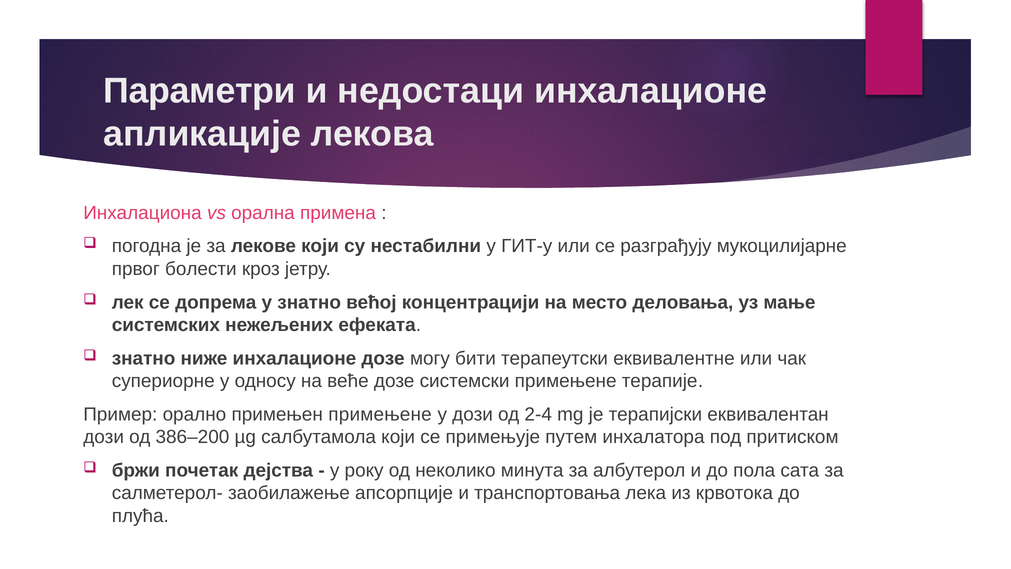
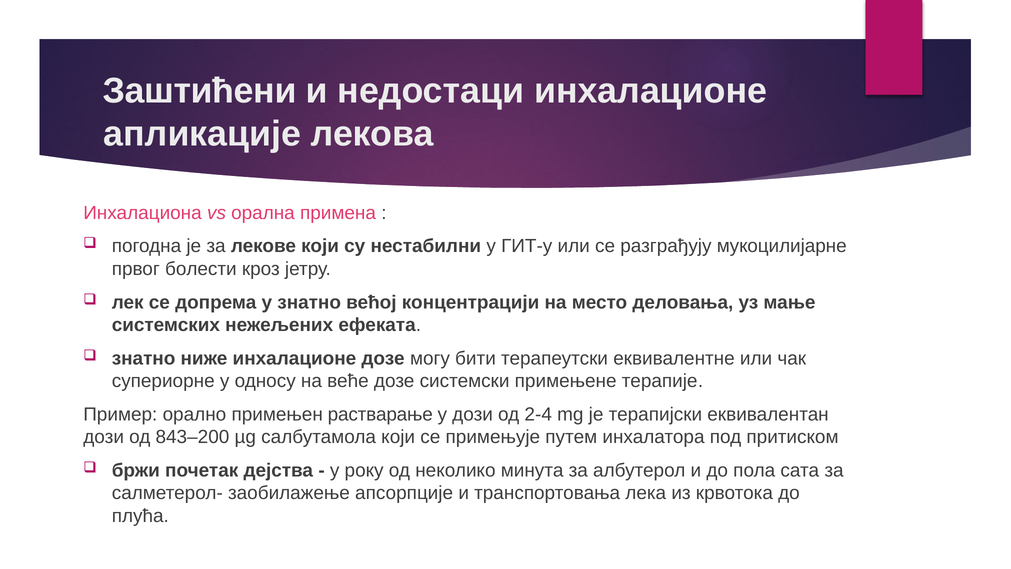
Параметри: Параметри -> Заштићени
примењен примењене: примењене -> растварање
386–200: 386–200 -> 843–200
